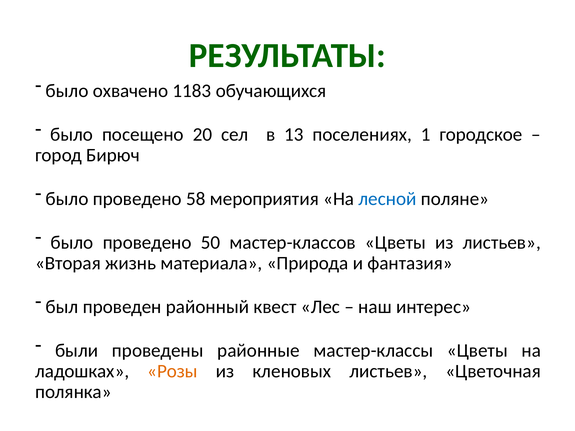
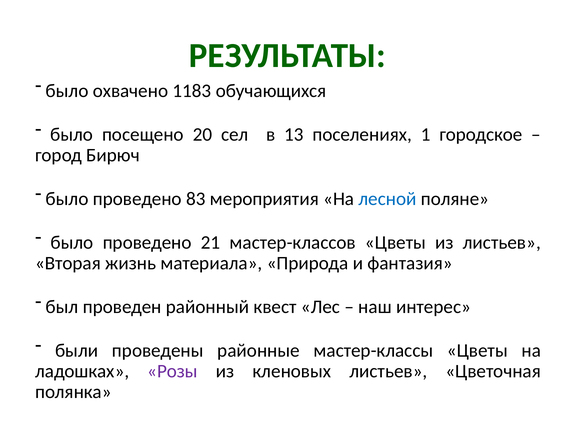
58: 58 -> 83
50: 50 -> 21
Розы colour: orange -> purple
